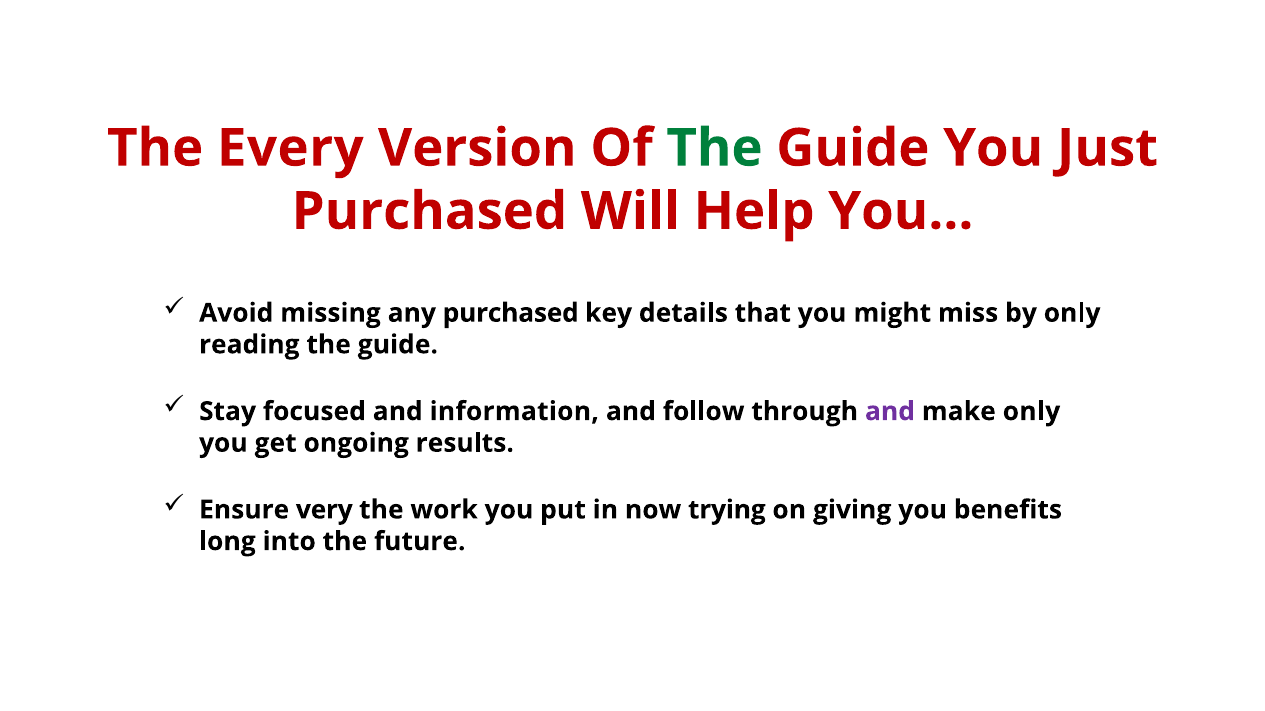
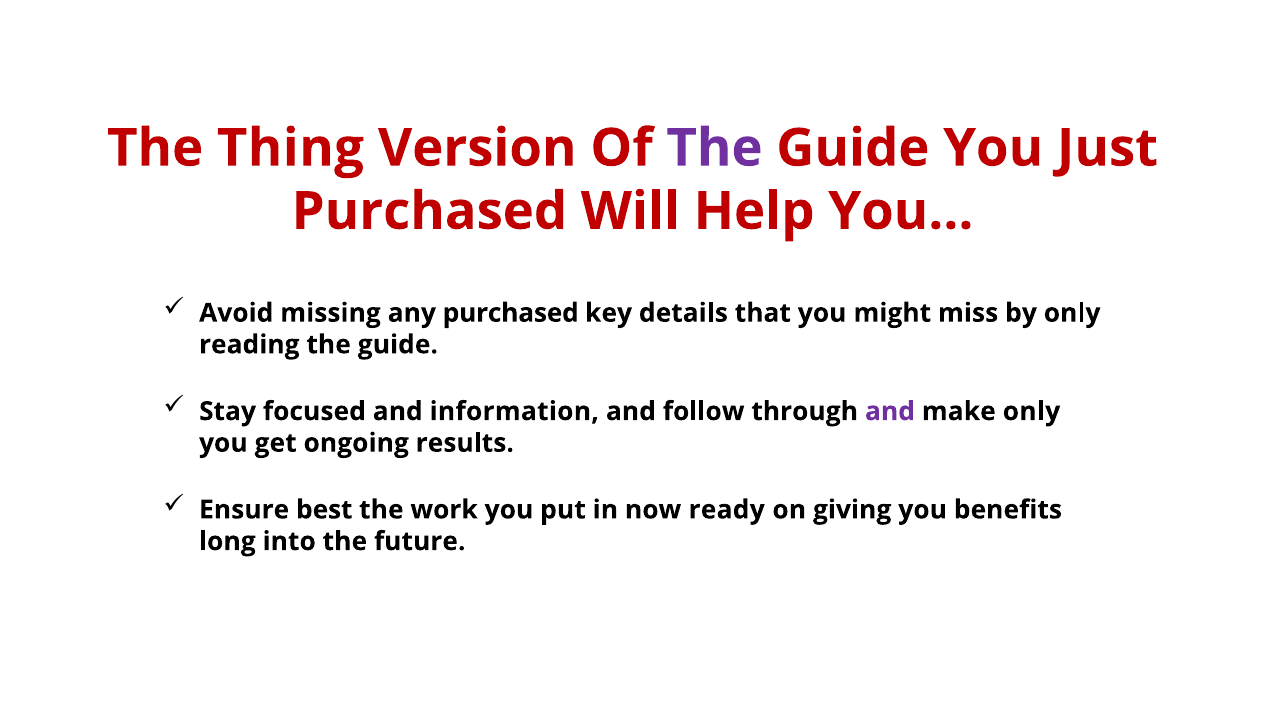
Every: Every -> Thing
The at (714, 148) colour: green -> purple
very: very -> best
trying: trying -> ready
